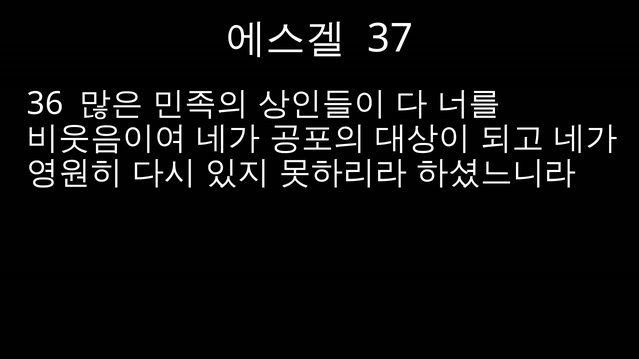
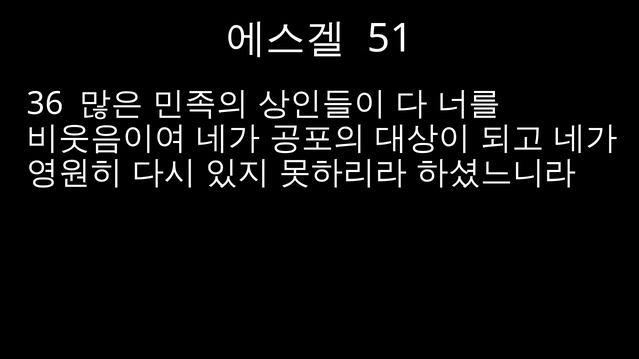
37: 37 -> 51
